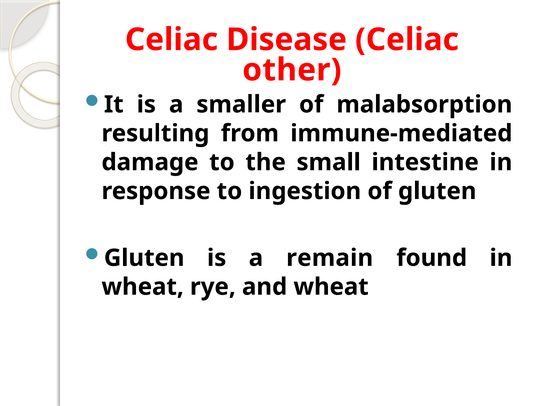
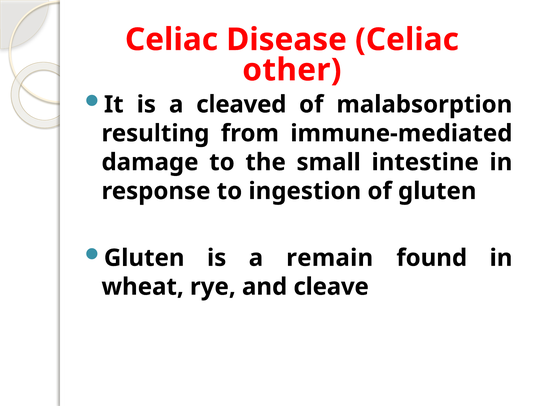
smaller: smaller -> cleaved
and wheat: wheat -> cleave
